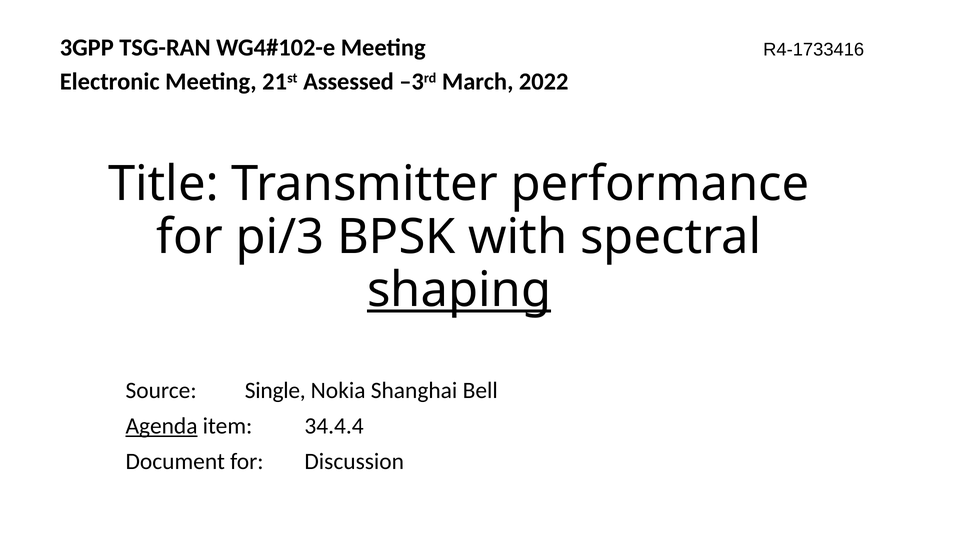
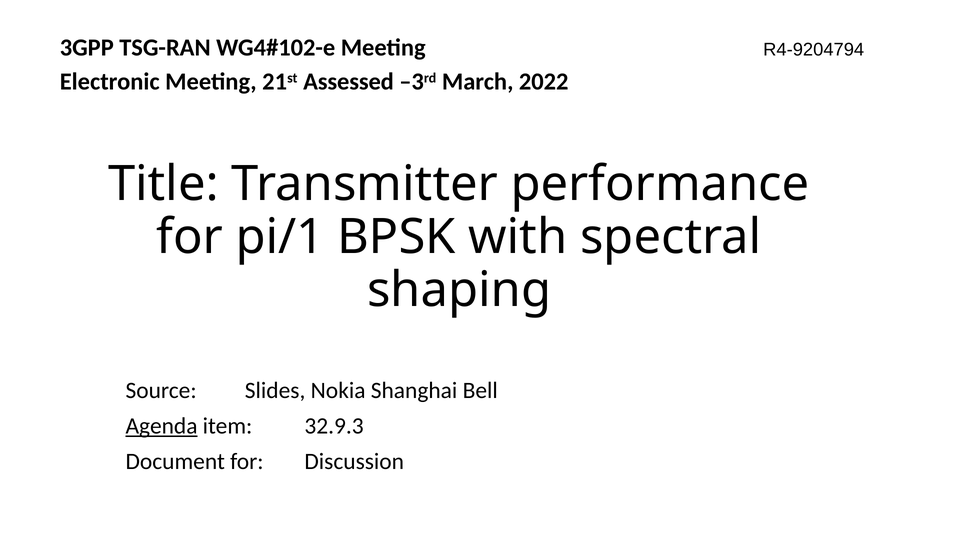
R4-1733416: R4-1733416 -> R4-9204794
pi/3: pi/3 -> pi/1
shaping underline: present -> none
Single: Single -> Slides
34.4.4: 34.4.4 -> 32.9.3
